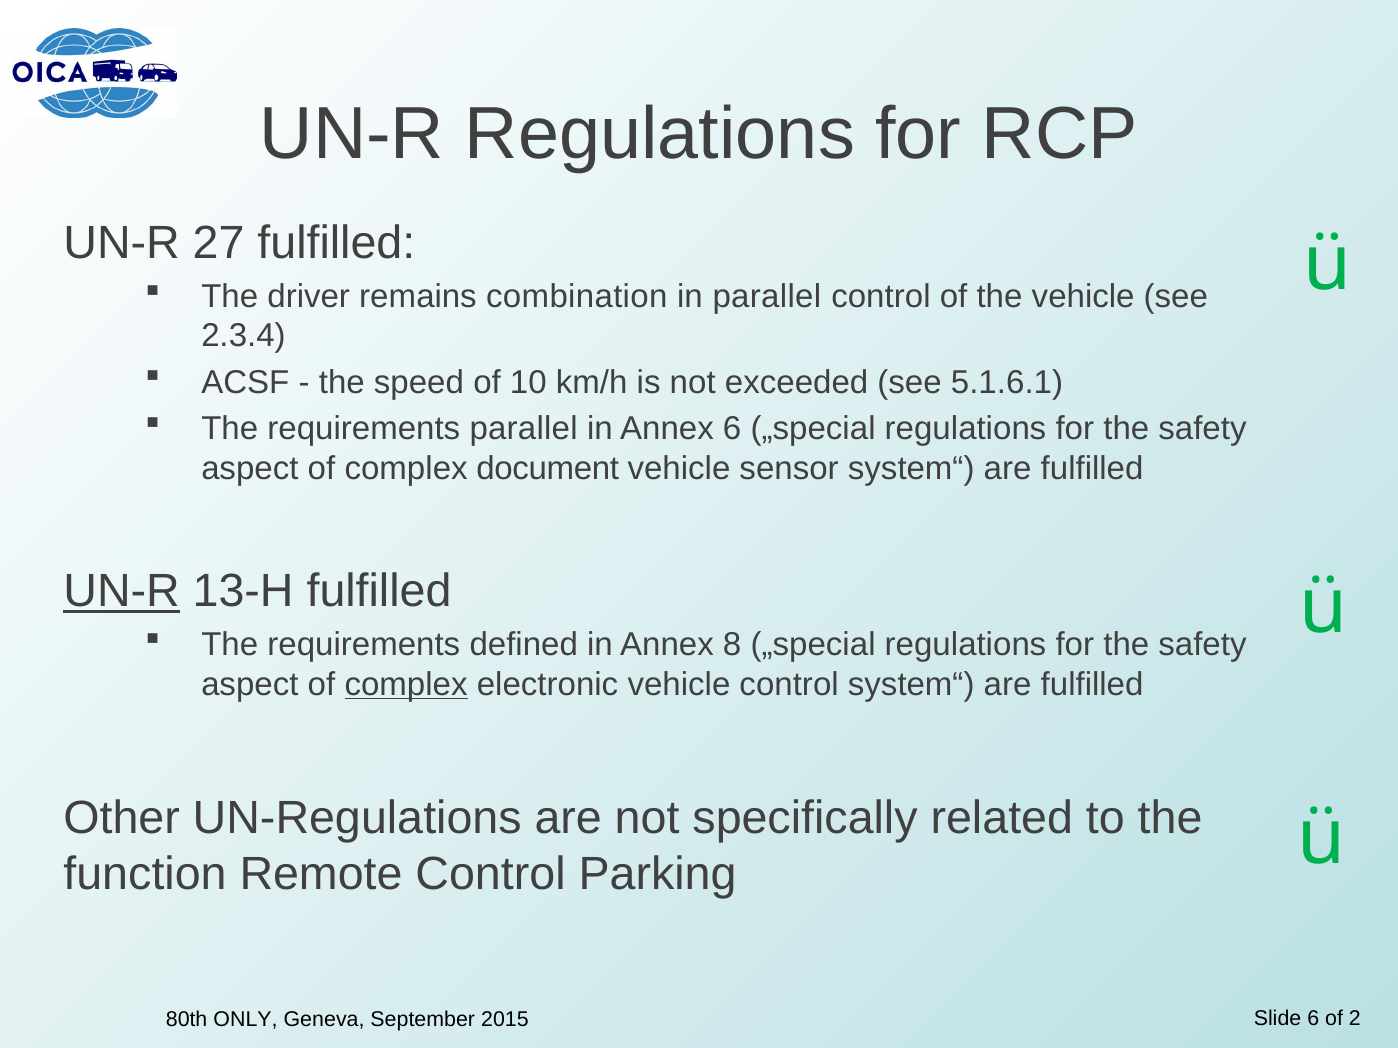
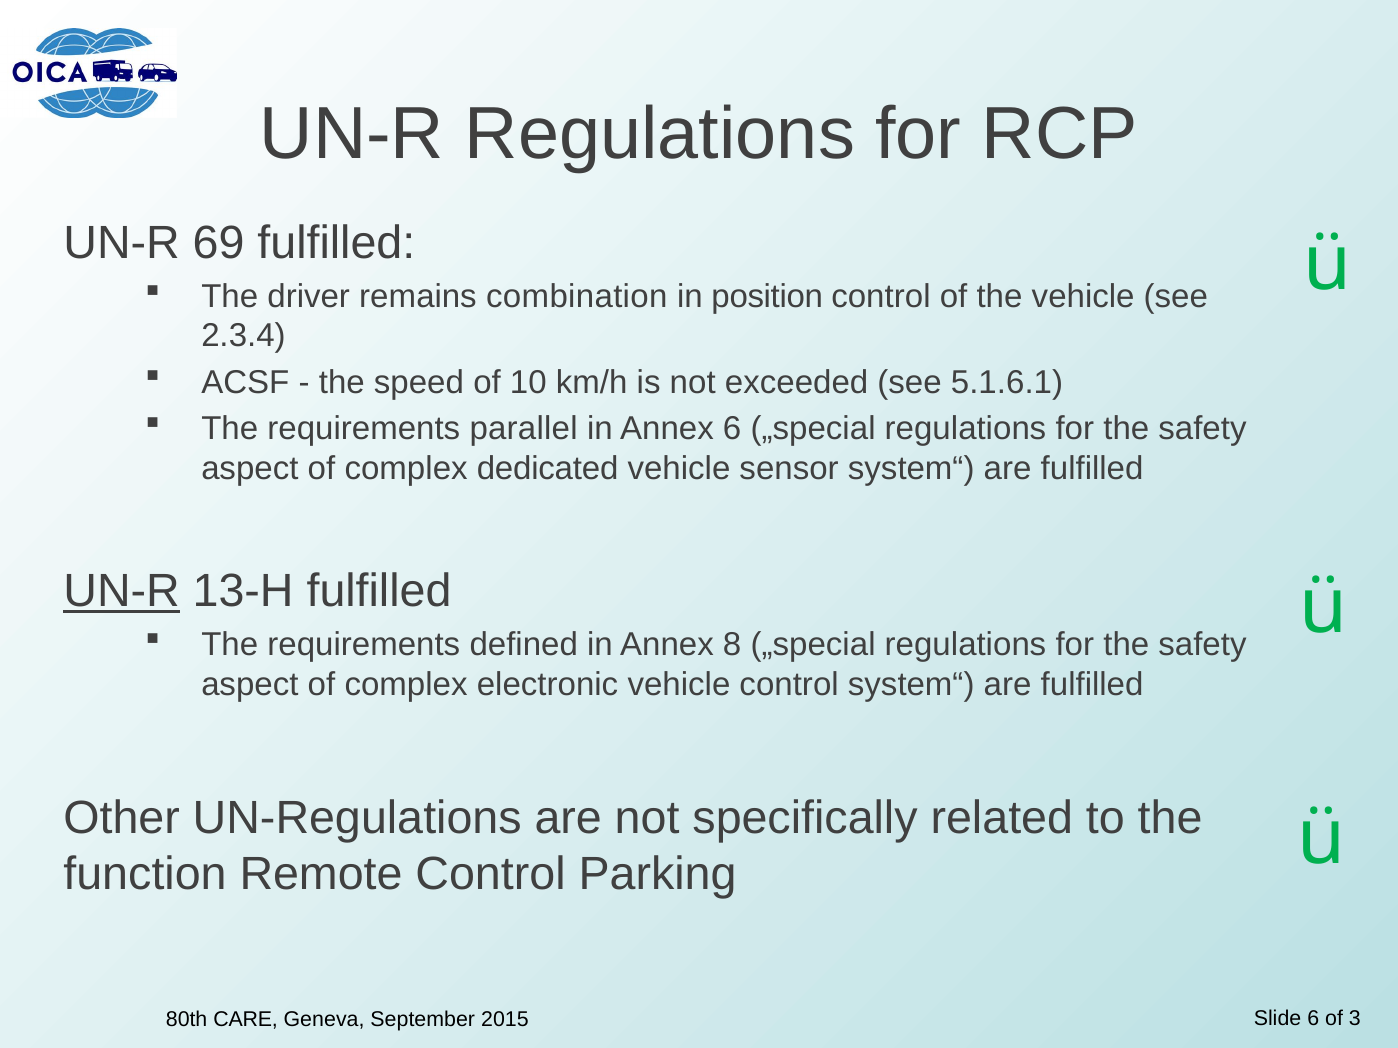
27: 27 -> 69
in parallel: parallel -> position
document: document -> dedicated
complex at (406, 685) underline: present -> none
ONLY: ONLY -> CARE
2: 2 -> 3
